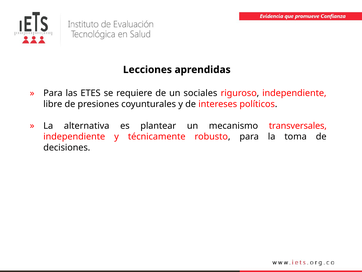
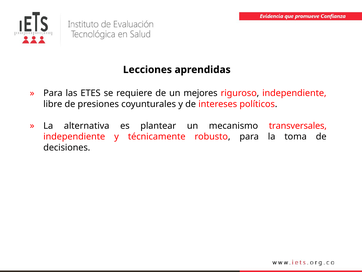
sociales: sociales -> mejores
